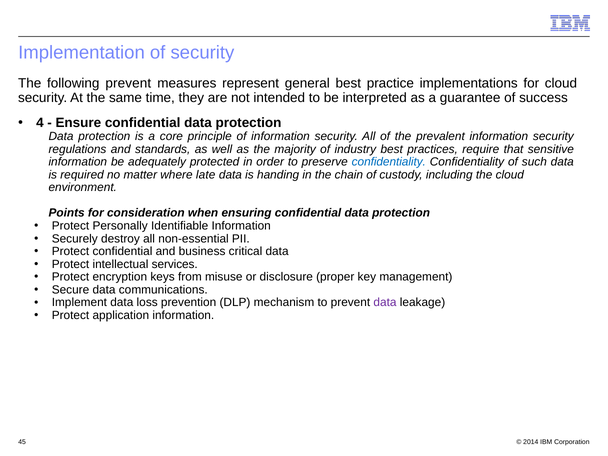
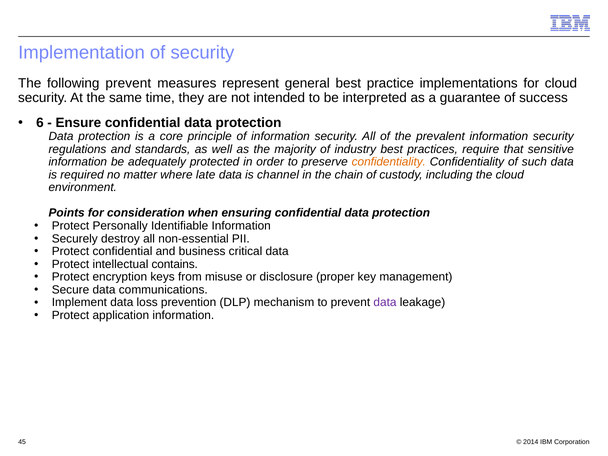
4: 4 -> 6
confidentiality at (389, 162) colour: blue -> orange
handing: handing -> channel
services: services -> contains
